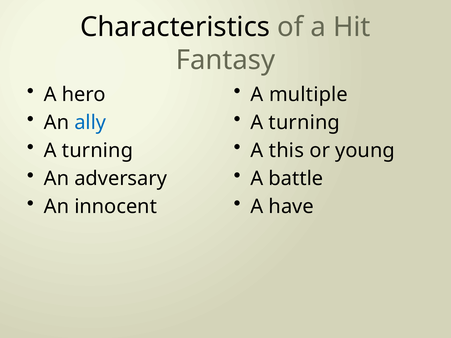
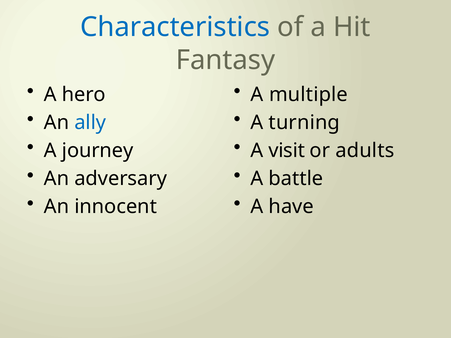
Characteristics colour: black -> blue
turning at (98, 151): turning -> journey
this: this -> visit
young: young -> adults
